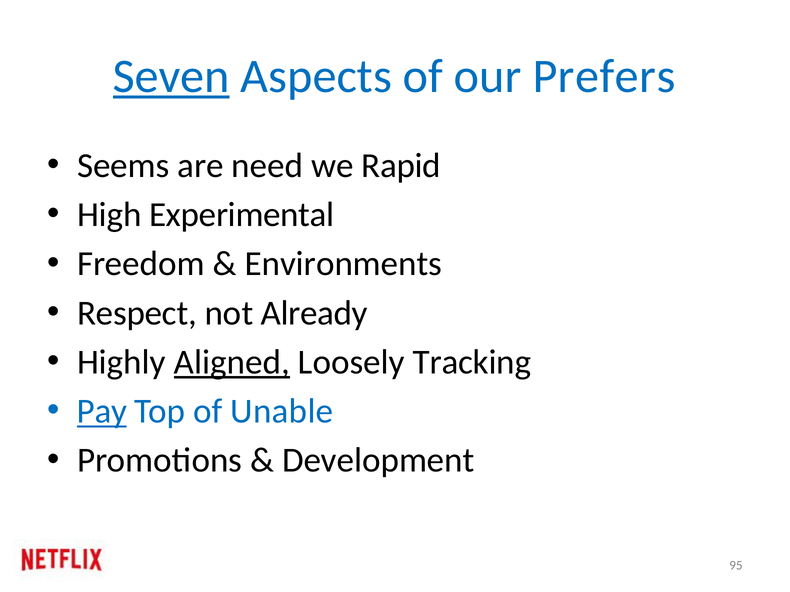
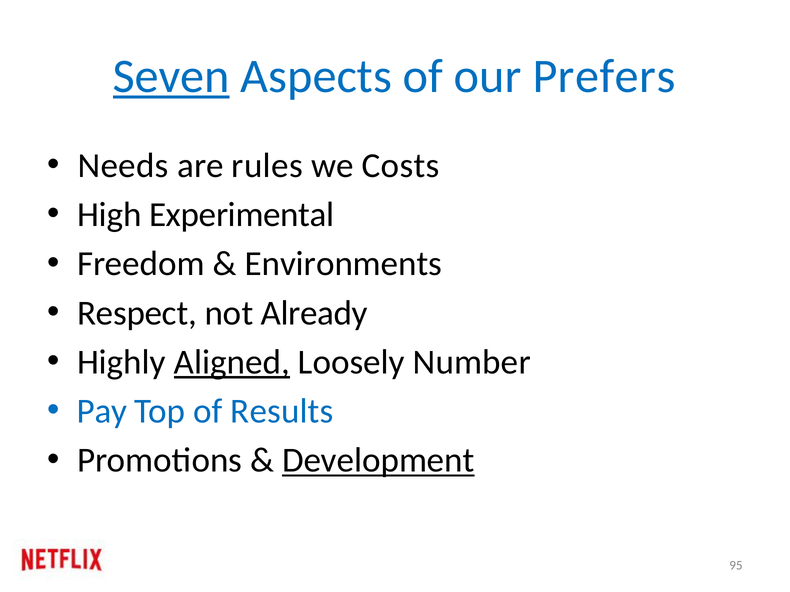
Seems: Seems -> Needs
need: need -> rules
Rapid: Rapid -> Costs
Tracking: Tracking -> Number
Pay underline: present -> none
Unable: Unable -> Results
Development underline: none -> present
